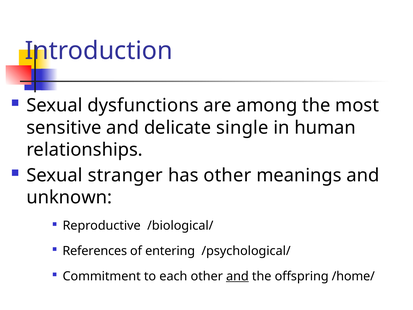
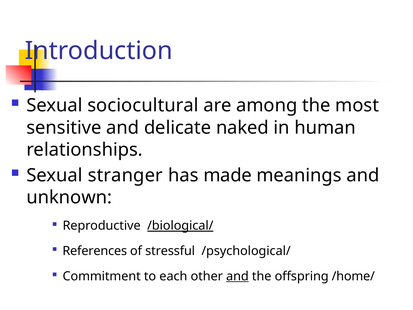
dysfunctions: dysfunctions -> sociocultural
single: single -> naked
has other: other -> made
/biological/ underline: none -> present
entering: entering -> stressful
